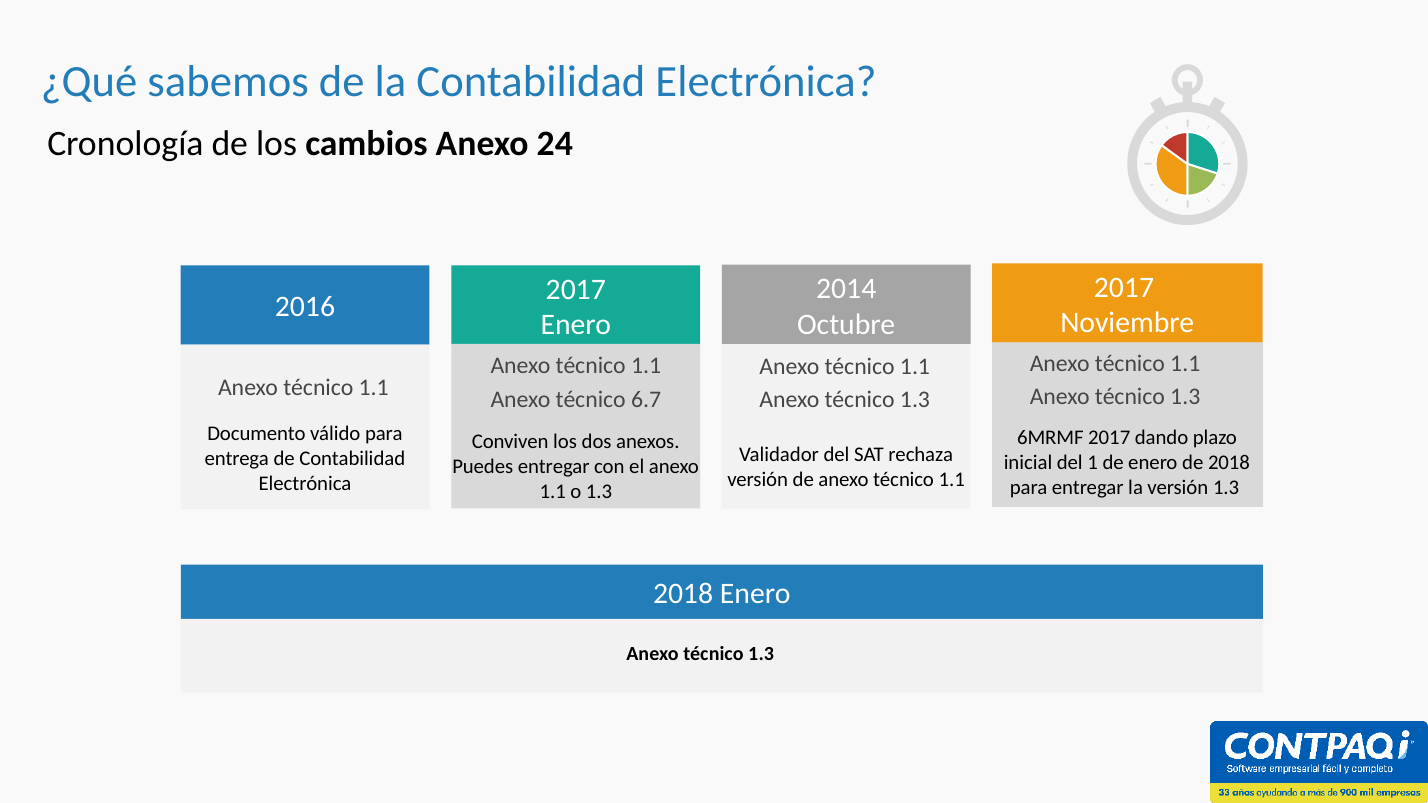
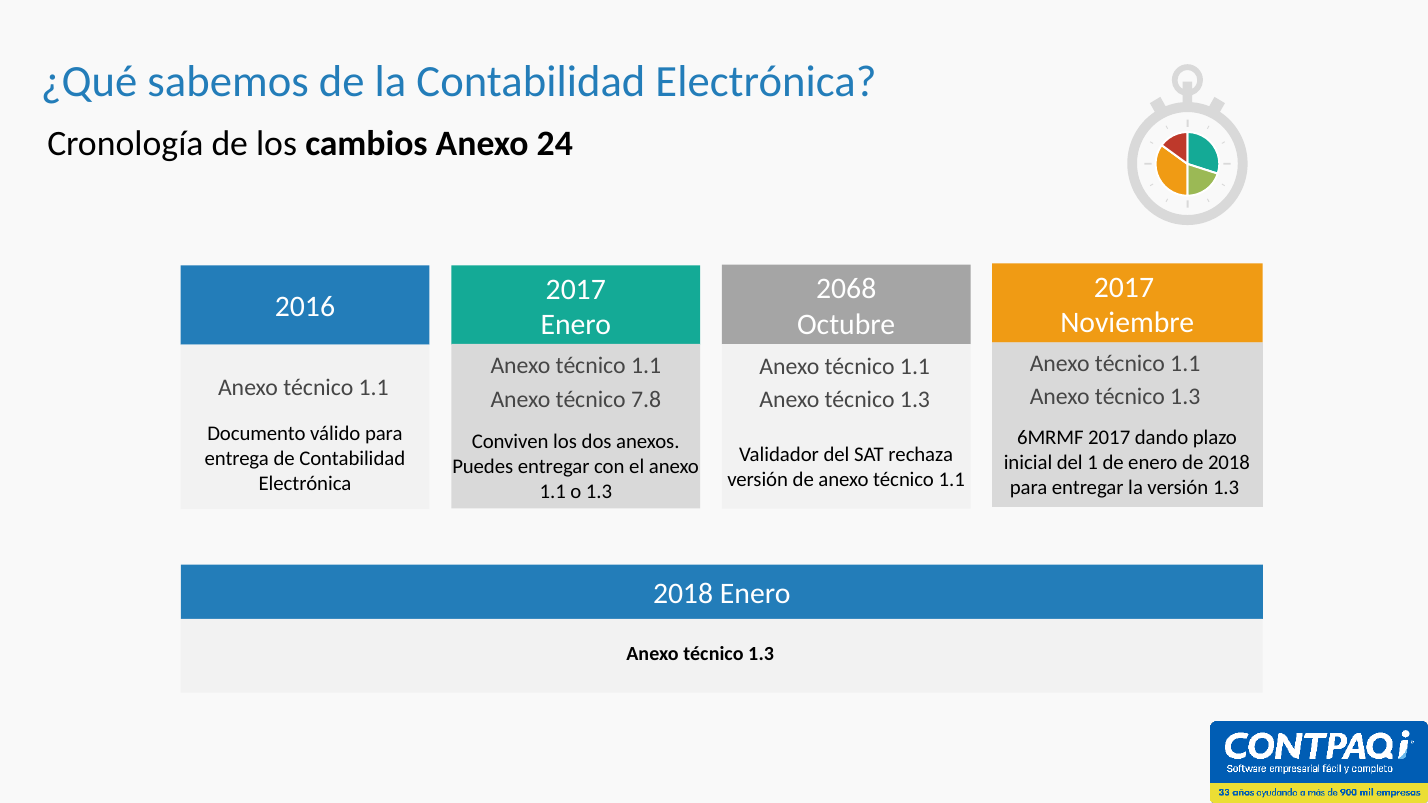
2014: 2014 -> 2068
6.7: 6.7 -> 7.8
